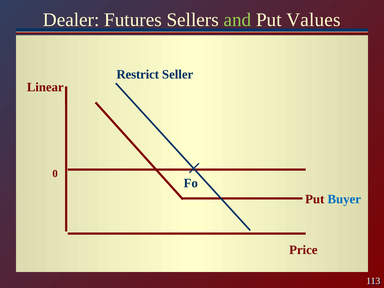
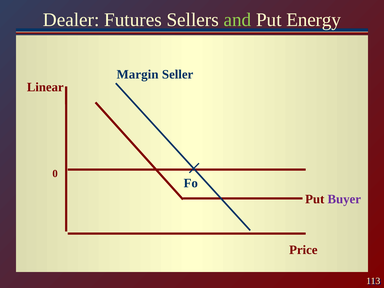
Values: Values -> Energy
Restrict: Restrict -> Margin
Buyer colour: blue -> purple
